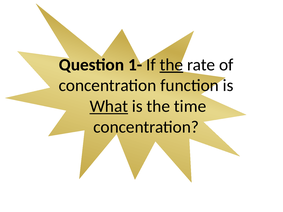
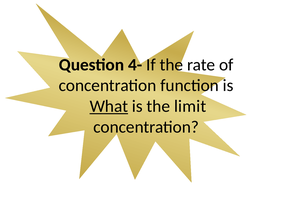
1-: 1- -> 4-
the at (171, 65) underline: present -> none
time: time -> limit
